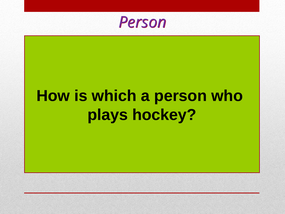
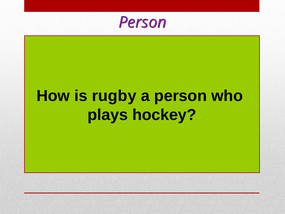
which: which -> rugby
